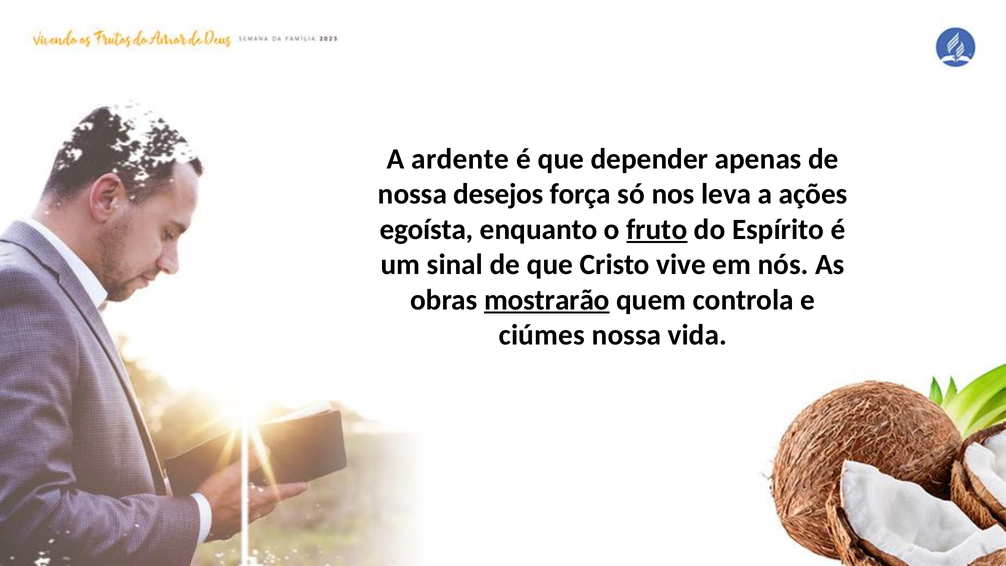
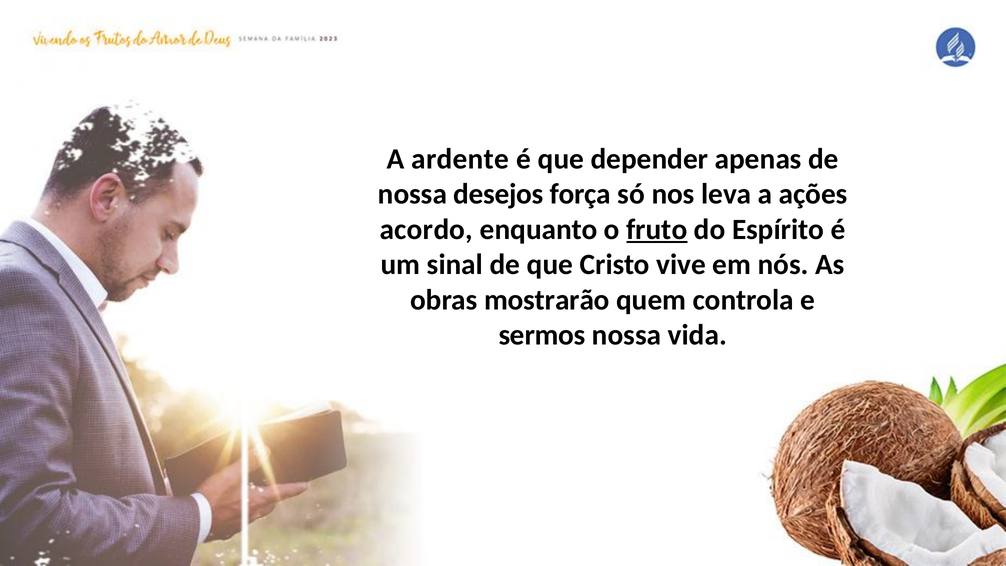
egoísta: egoísta -> acordo
mostrarão underline: present -> none
ciúmes: ciúmes -> sermos
